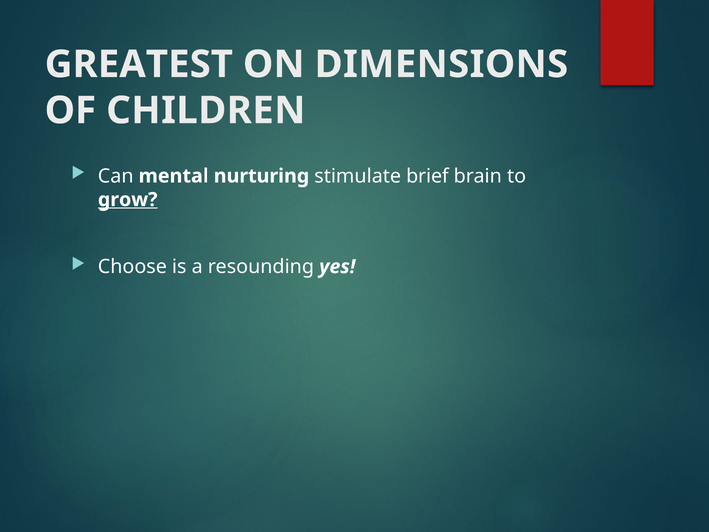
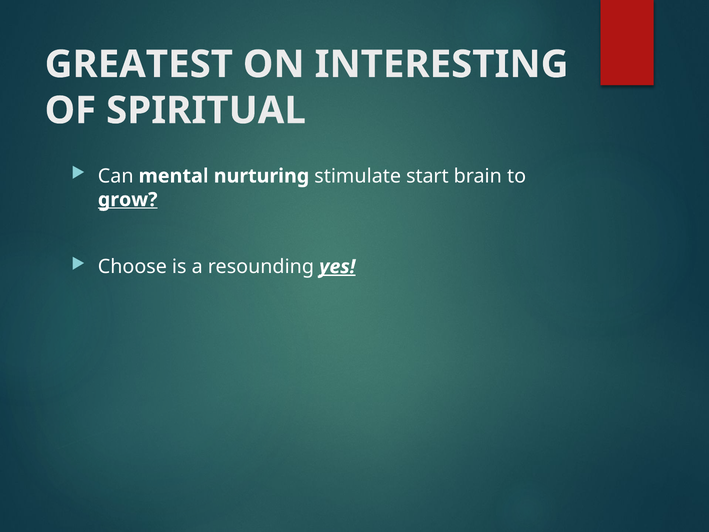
DIMENSIONS: DIMENSIONS -> INTERESTING
CHILDREN: CHILDREN -> SPIRITUAL
brief: brief -> start
yes underline: none -> present
